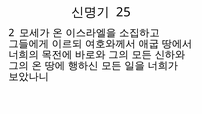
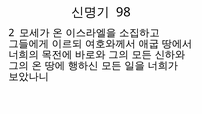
25: 25 -> 98
